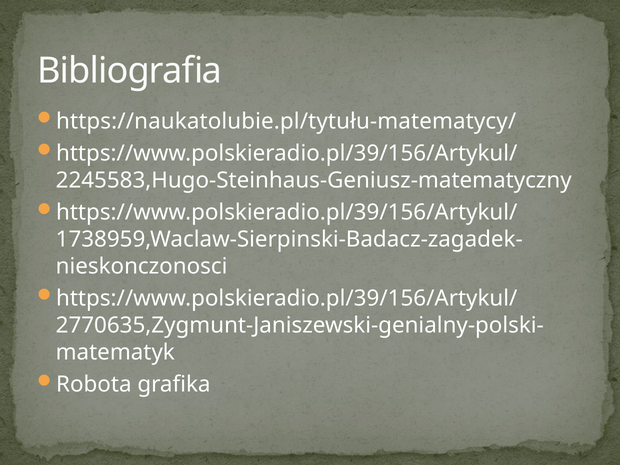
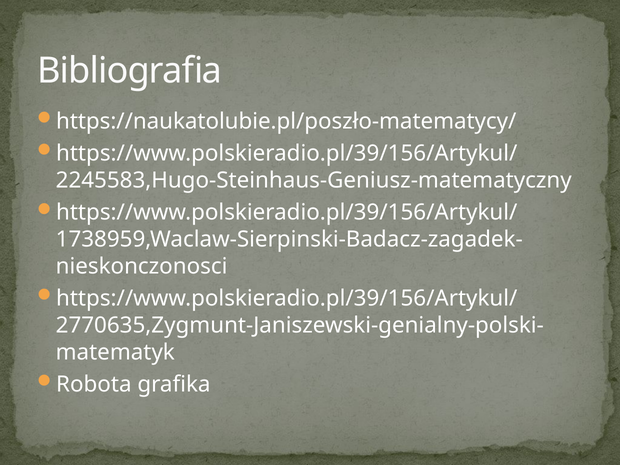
https://naukatolubie.pl/tytułu-matematycy/: https://naukatolubie.pl/tytułu-matematycy/ -> https://naukatolubie.pl/poszło-matematycy/
